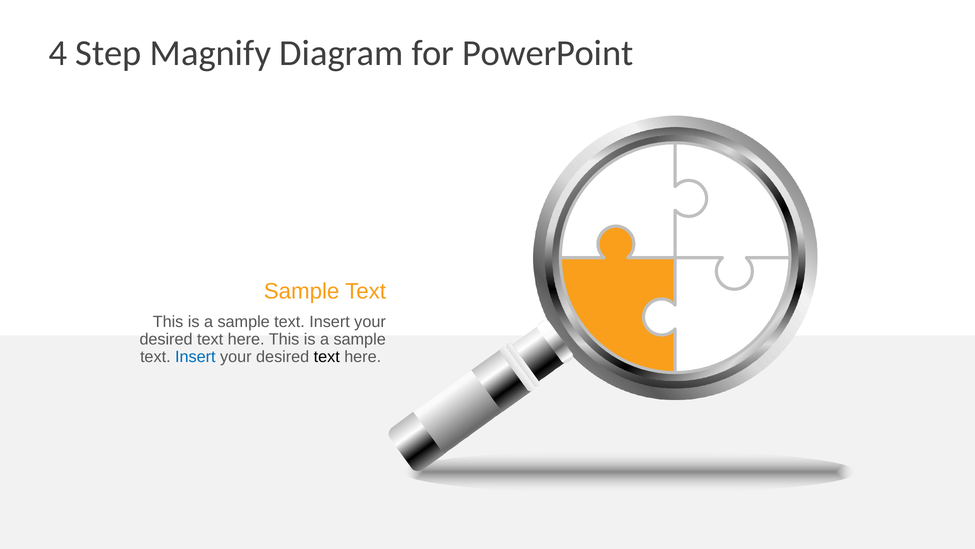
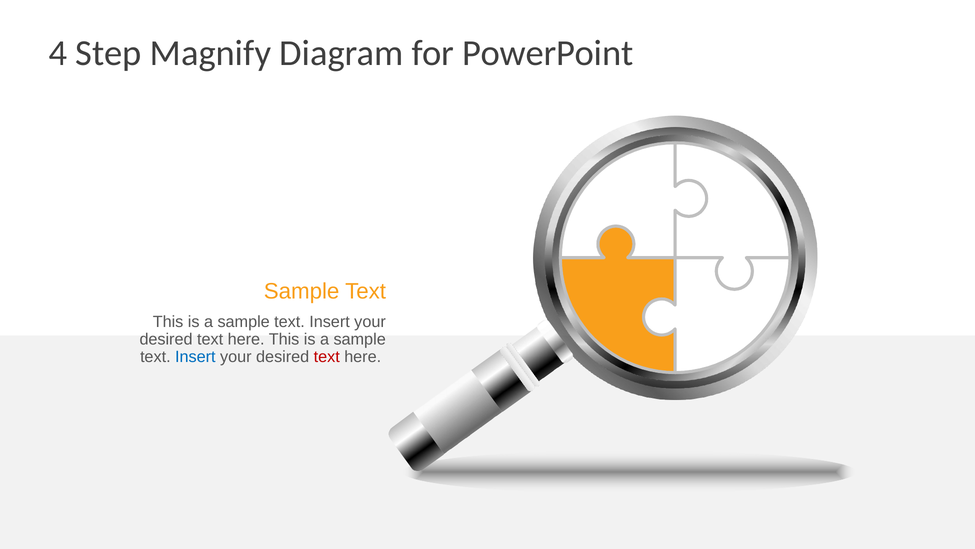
text at (327, 357) colour: black -> red
